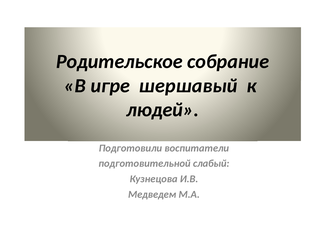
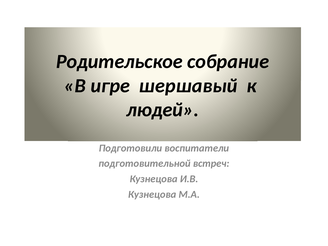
слабый: слабый -> встреч
Медведем at (152, 195): Медведем -> Кузнецова
